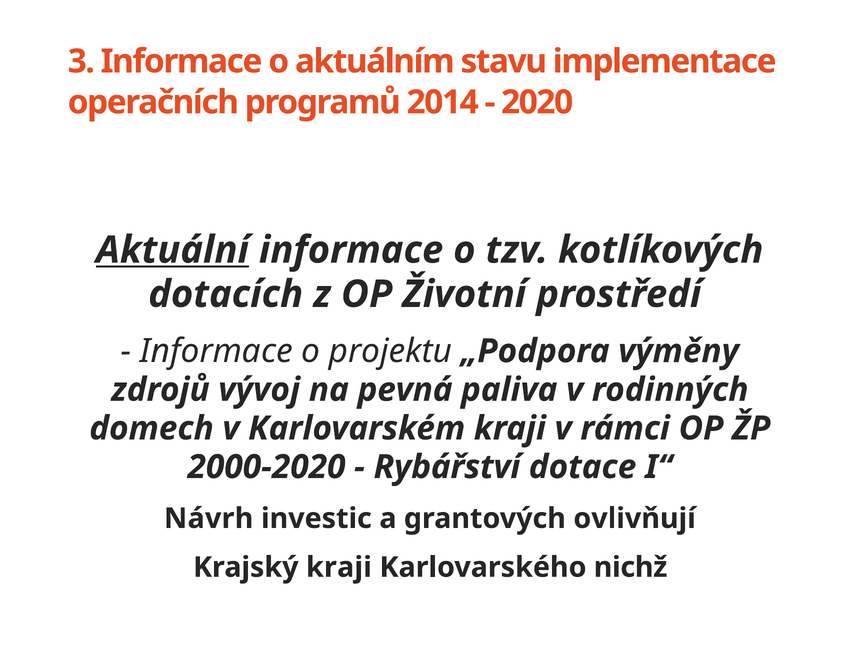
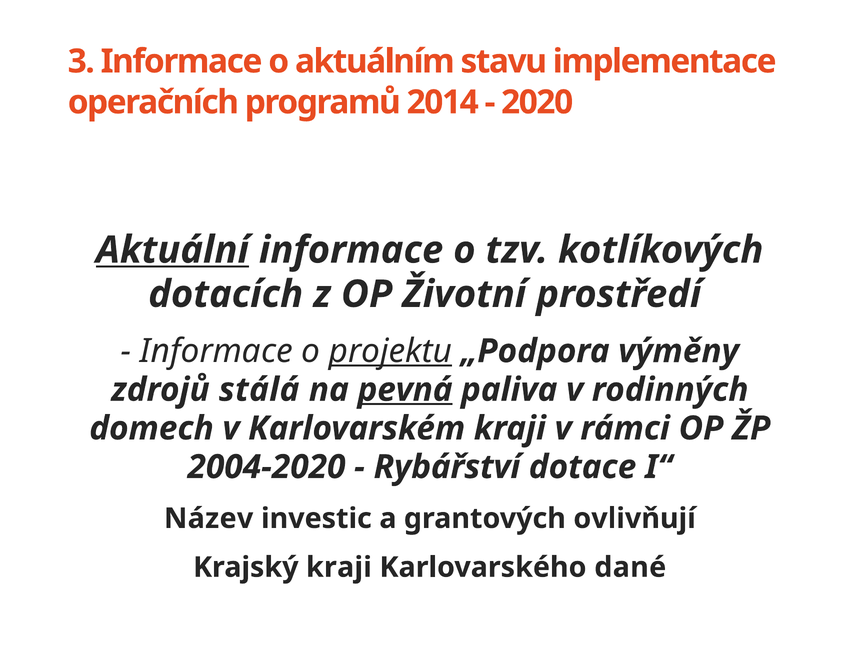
projektu underline: none -> present
vývoj: vývoj -> stálá
pevná underline: none -> present
2000-2020: 2000-2020 -> 2004-2020
Návrh: Návrh -> Název
nichž: nichž -> dané
